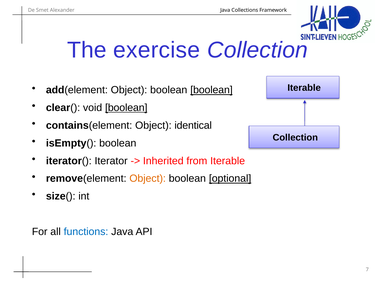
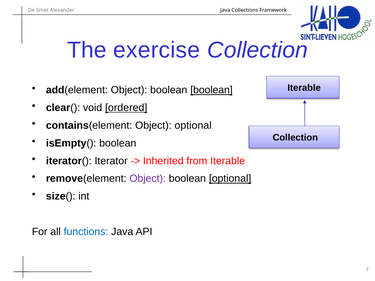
void boolean: boolean -> ordered
Object identical: identical -> optional
Object at (148, 179) colour: orange -> purple
